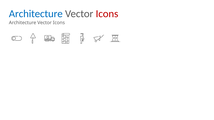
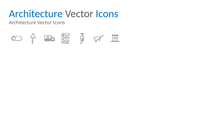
Icons at (107, 14) colour: red -> blue
